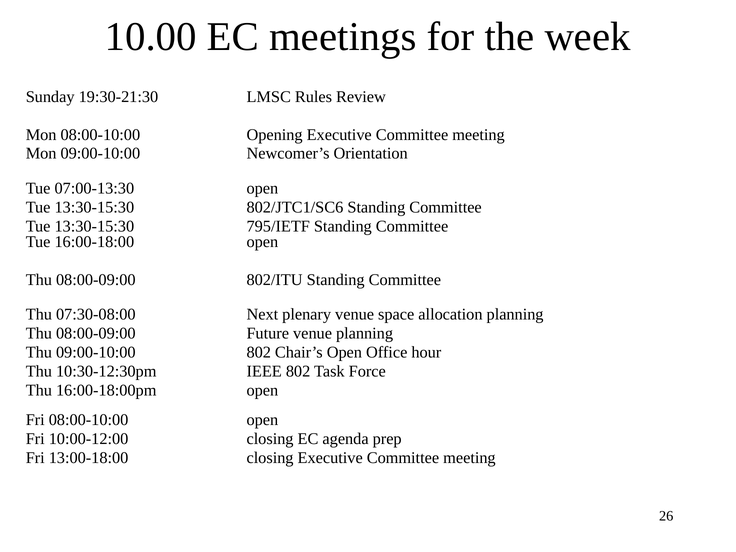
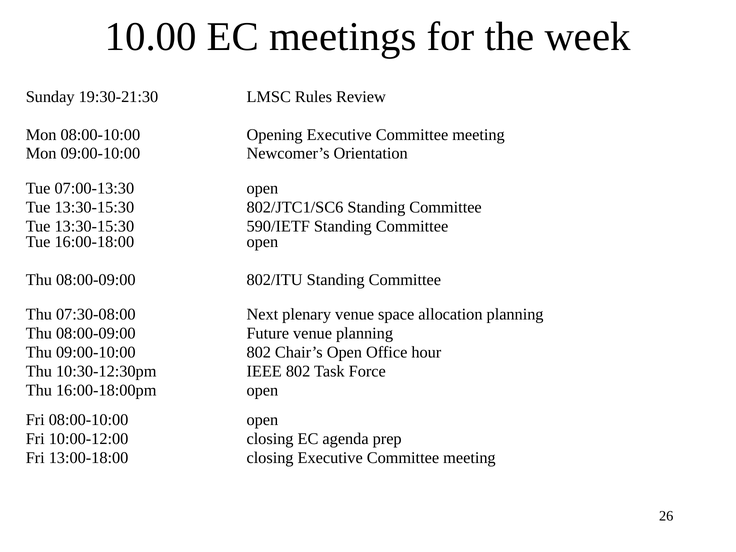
795/IETF: 795/IETF -> 590/IETF
